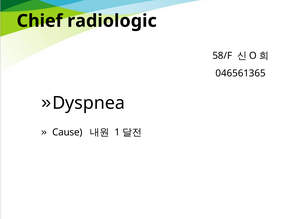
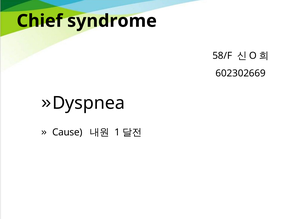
radiologic: radiologic -> syndrome
046561365: 046561365 -> 602302669
